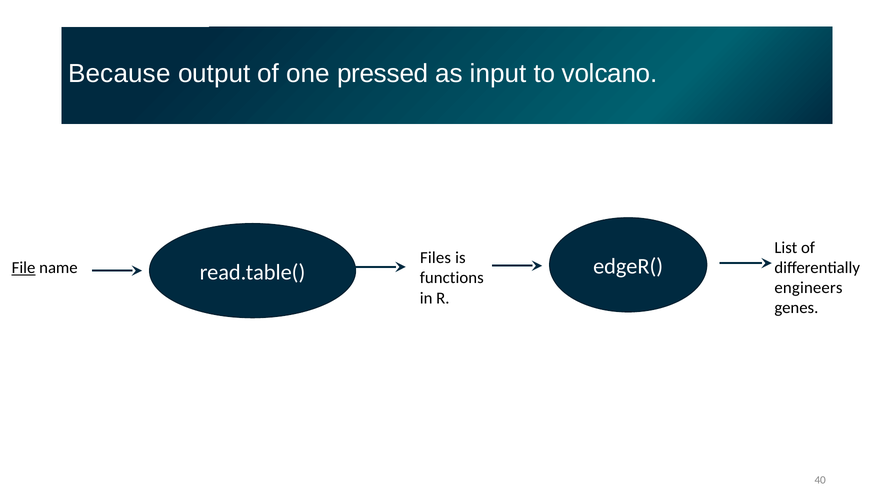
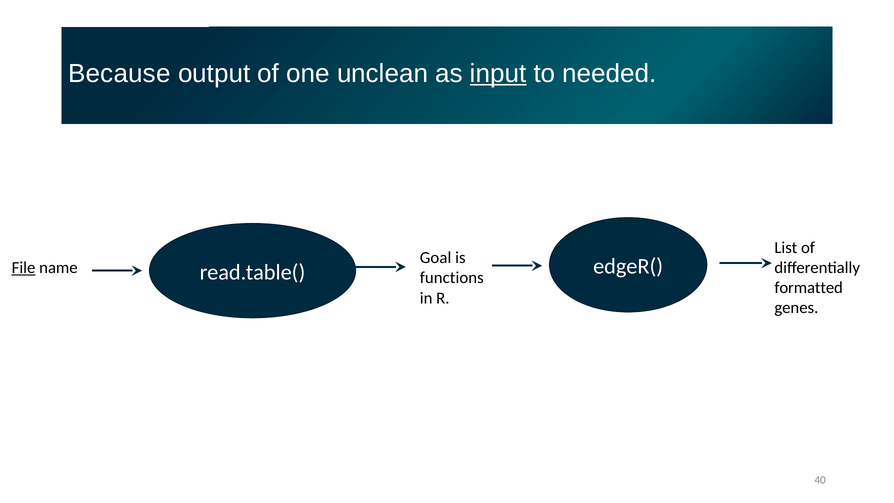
pressed: pressed -> unclean
input underline: none -> present
volcano: volcano -> needed
Files: Files -> Goal
engineers: engineers -> formatted
